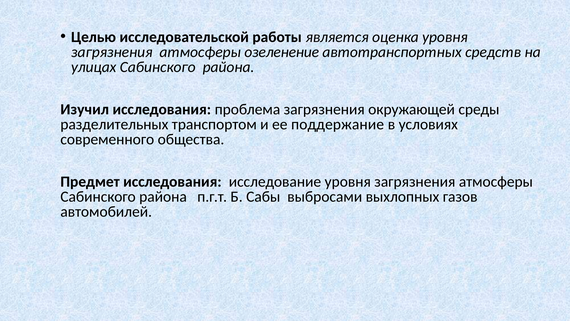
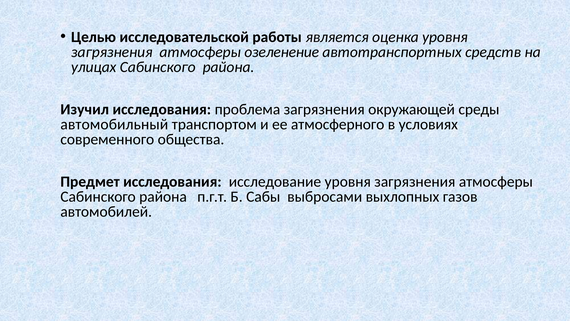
разделительных: разделительных -> автомобильный
поддержание: поддержание -> атмосферного
